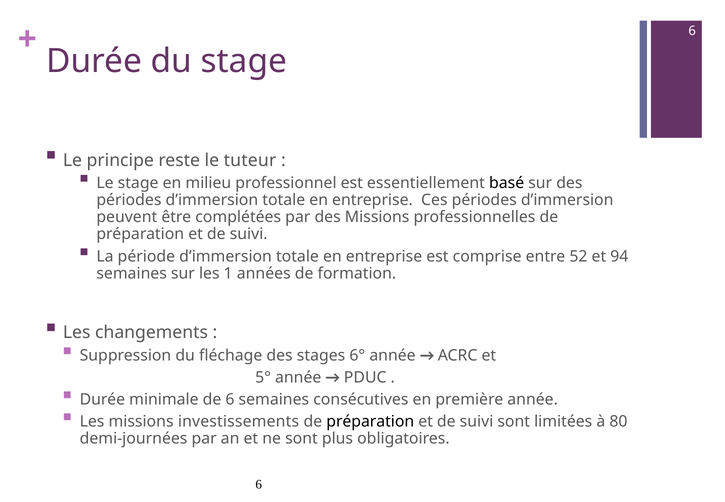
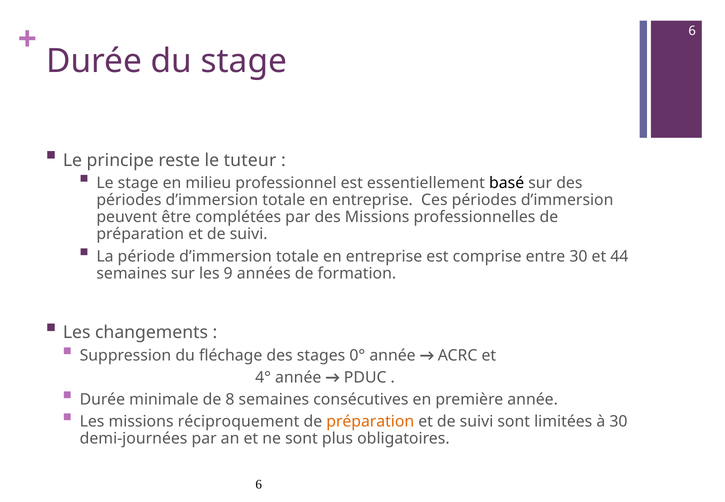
entre 52: 52 -> 30
94: 94 -> 44
1: 1 -> 9
6°: 6° -> 0°
5°: 5° -> 4°
de 6: 6 -> 8
investissements: investissements -> réciproquement
préparation at (370, 421) colour: black -> orange
à 80: 80 -> 30
